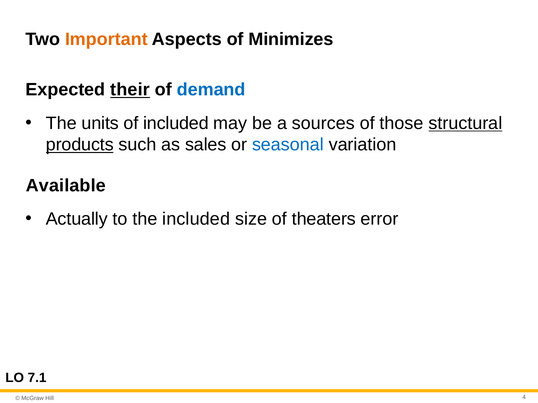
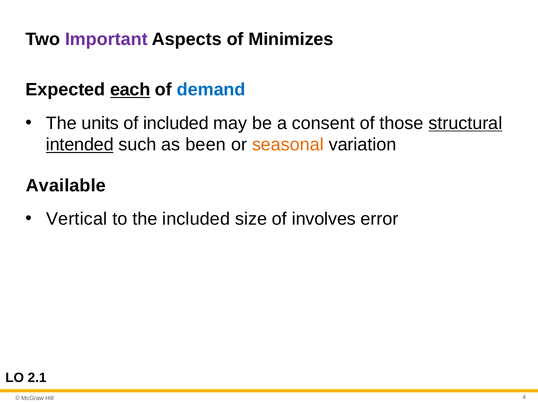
Important colour: orange -> purple
their: their -> each
sources: sources -> consent
products: products -> intended
sales: sales -> been
seasonal colour: blue -> orange
Actually: Actually -> Vertical
theaters: theaters -> involves
7.1: 7.1 -> 2.1
